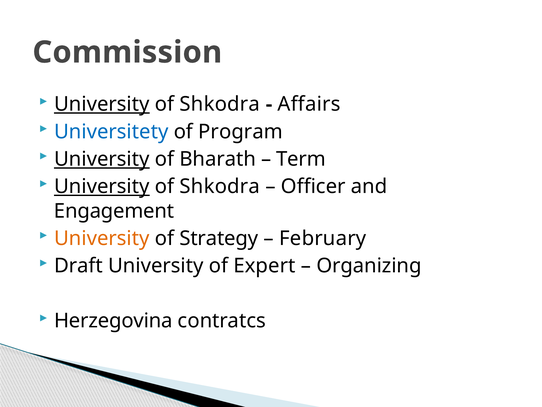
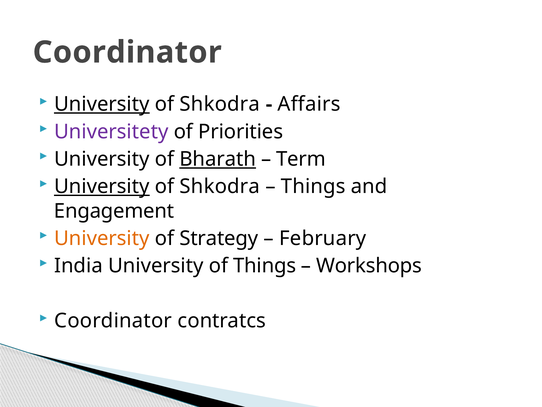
Commission at (127, 52): Commission -> Coordinator
Universitety colour: blue -> purple
Program: Program -> Priorities
University at (102, 159) underline: present -> none
Bharath underline: none -> present
Officer at (313, 186): Officer -> Things
Draft: Draft -> India
of Expert: Expert -> Things
Organizing: Organizing -> Workshops
Herzegovina at (113, 320): Herzegovina -> Coordinator
